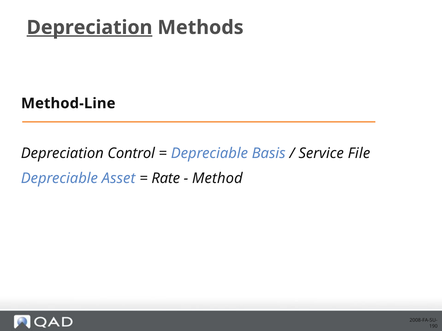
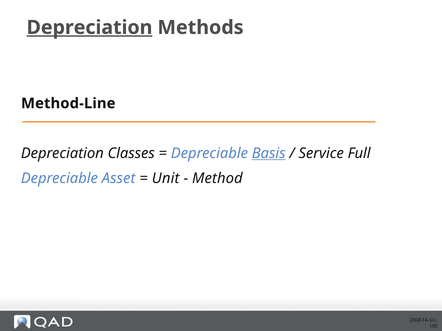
Control: Control -> Classes
Basis underline: none -> present
File: File -> Full
Rate: Rate -> Unit
